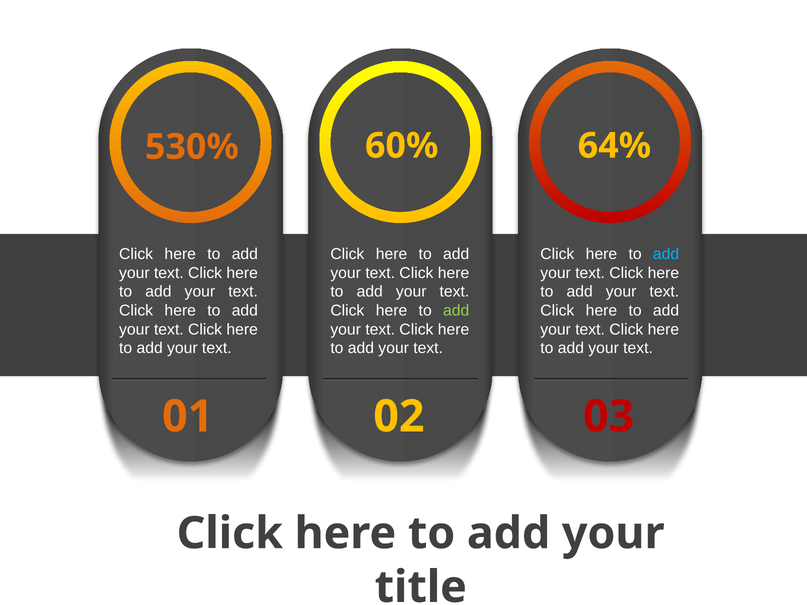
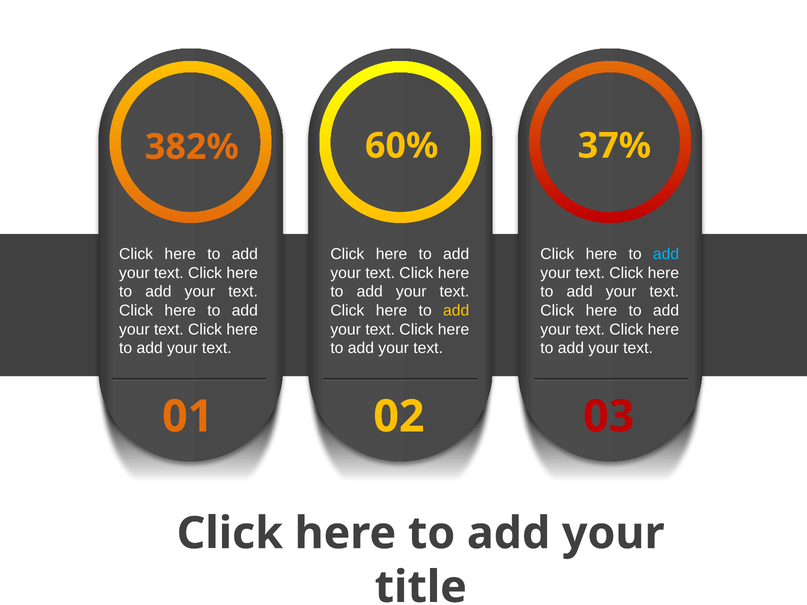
530%: 530% -> 382%
64%: 64% -> 37%
add at (456, 311) colour: light green -> yellow
